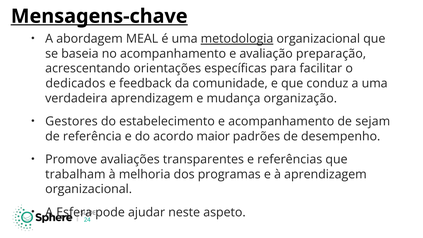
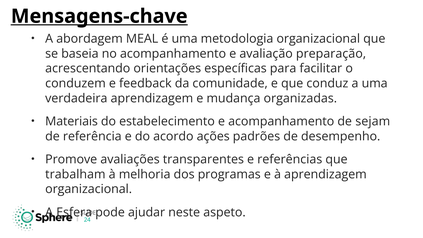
metodologia underline: present -> none
dedicados: dedicados -> conduzem
organização: organização -> organizadas
Gestores: Gestores -> Materiais
maior: maior -> ações
